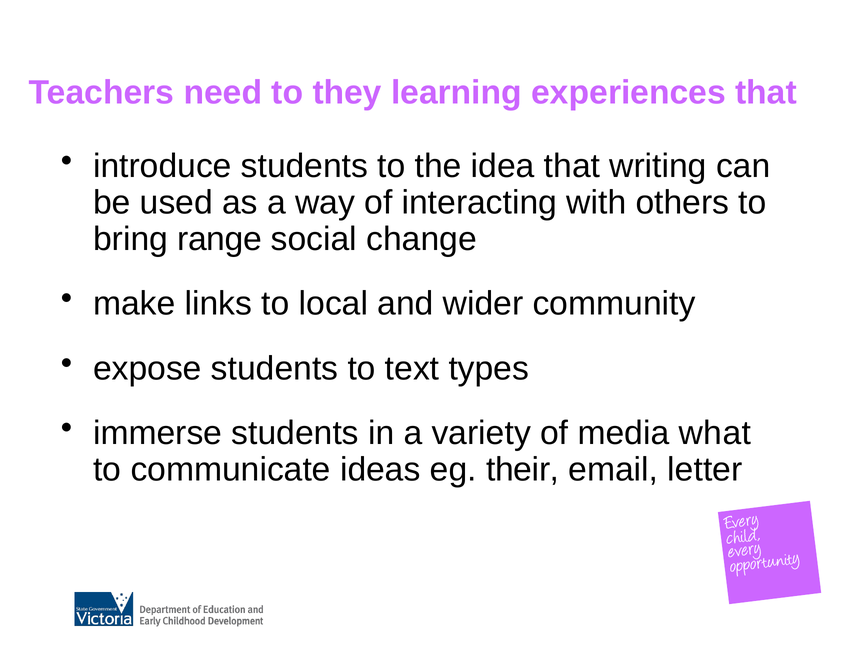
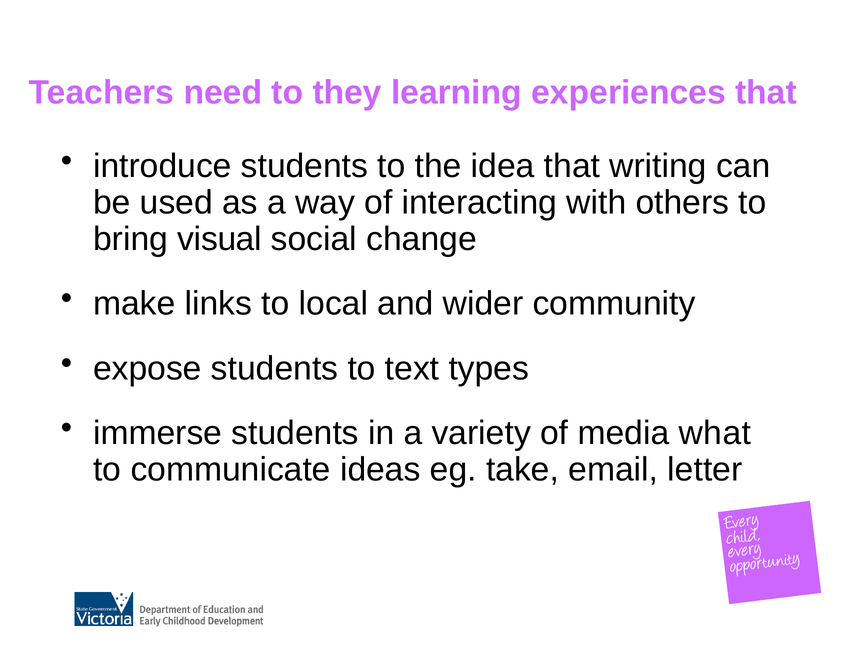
range: range -> visual
their: their -> take
